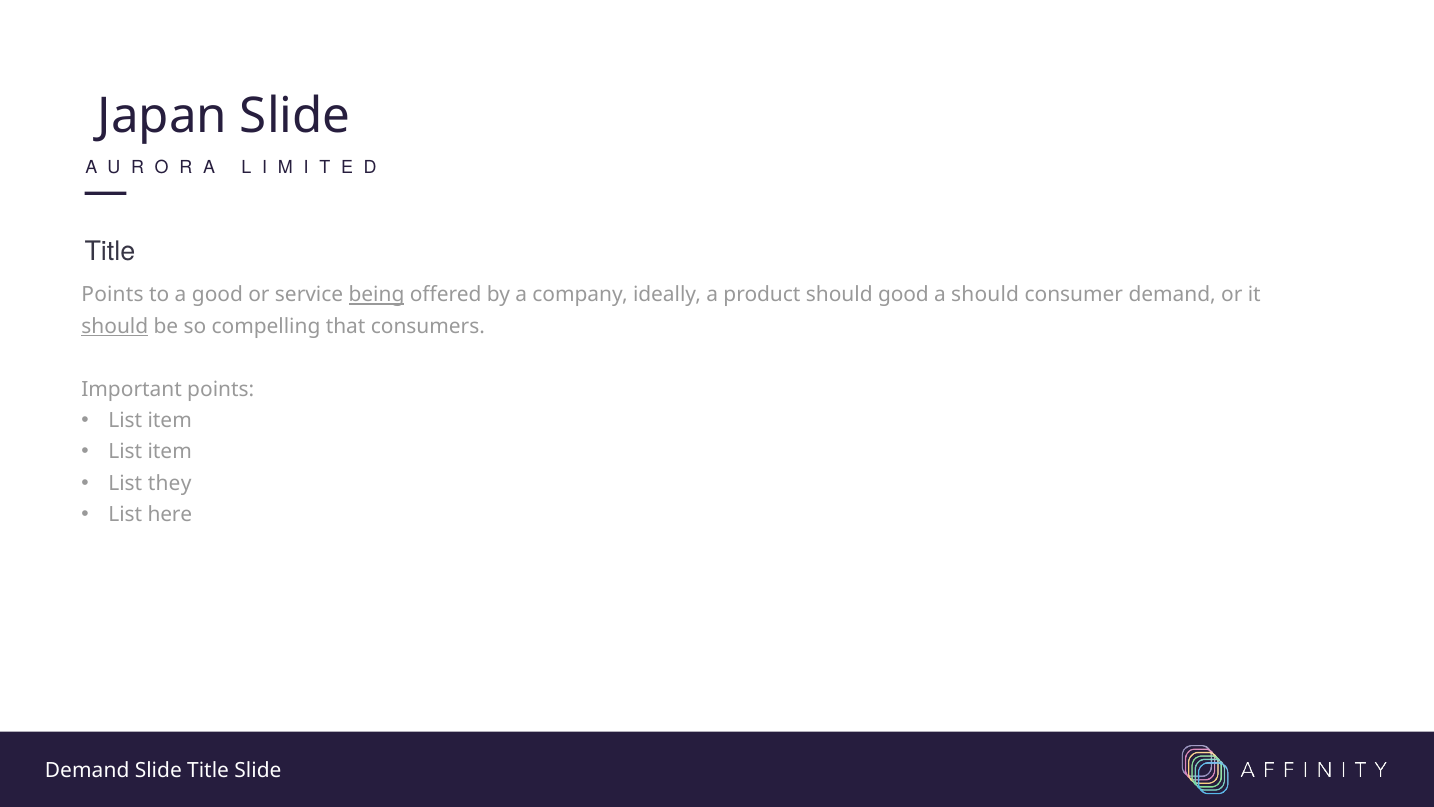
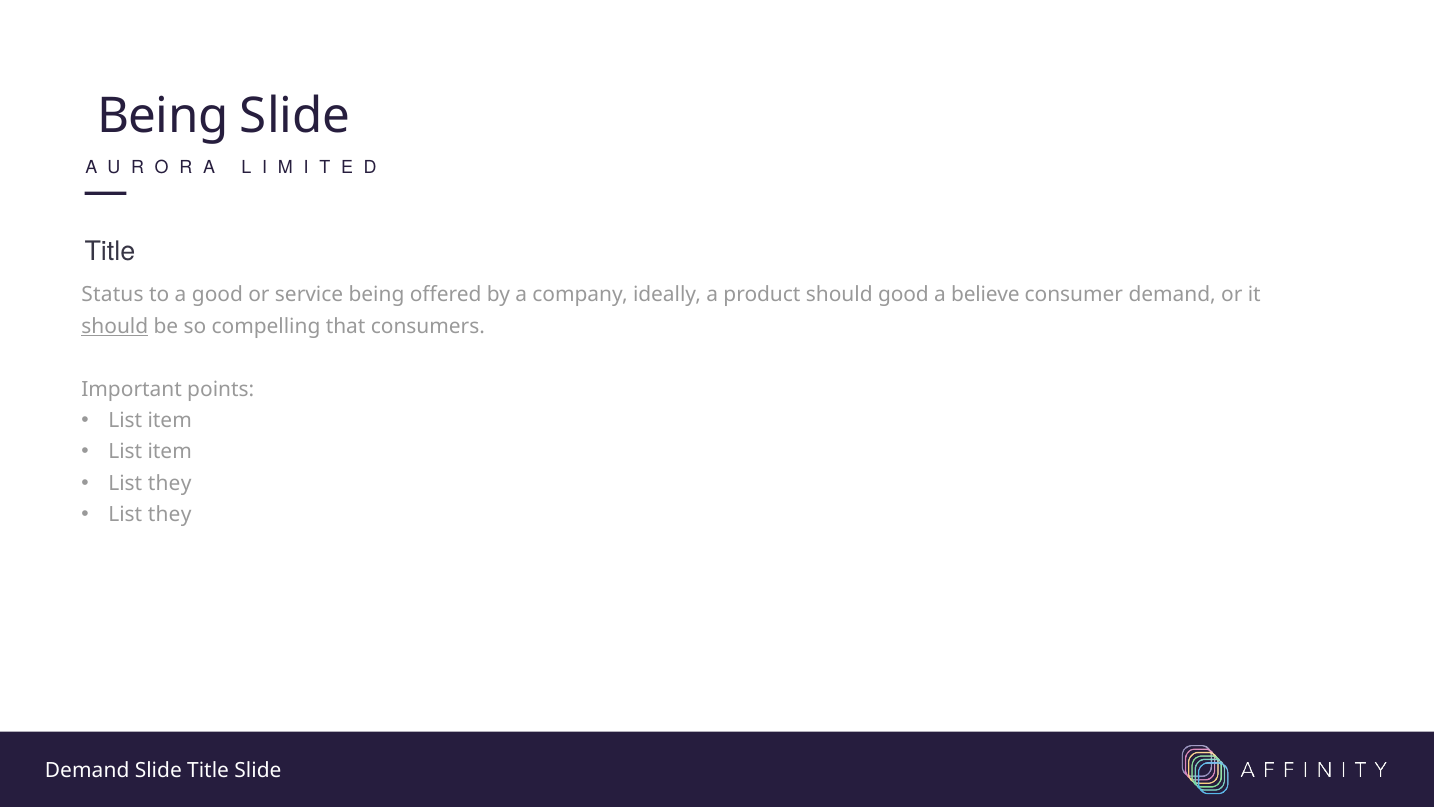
Japan at (163, 117): Japan -> Being
Points at (113, 295): Points -> Status
being at (376, 295) underline: present -> none
a should: should -> believe
here at (170, 515): here -> they
